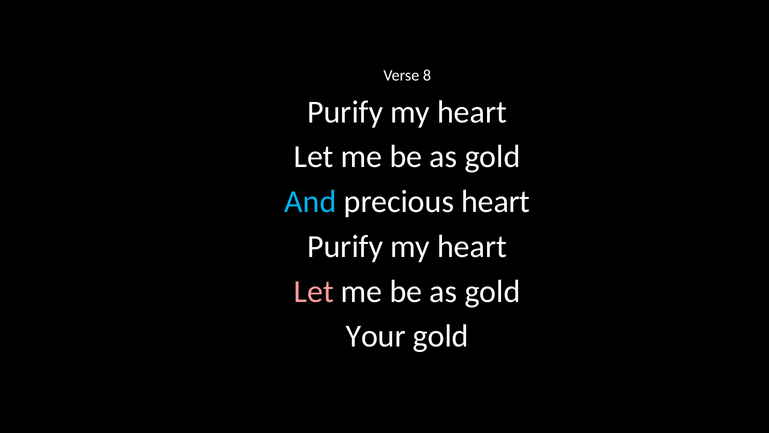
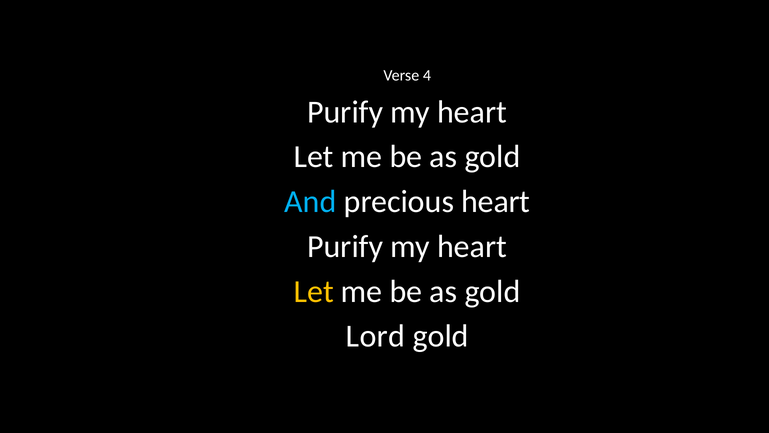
8: 8 -> 4
Let at (314, 291) colour: pink -> yellow
Your: Your -> Lord
